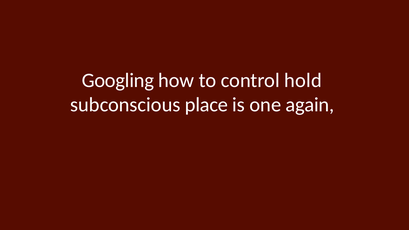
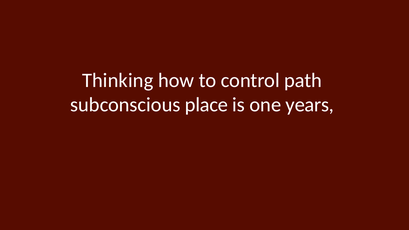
Googling: Googling -> Thinking
hold: hold -> path
again: again -> years
